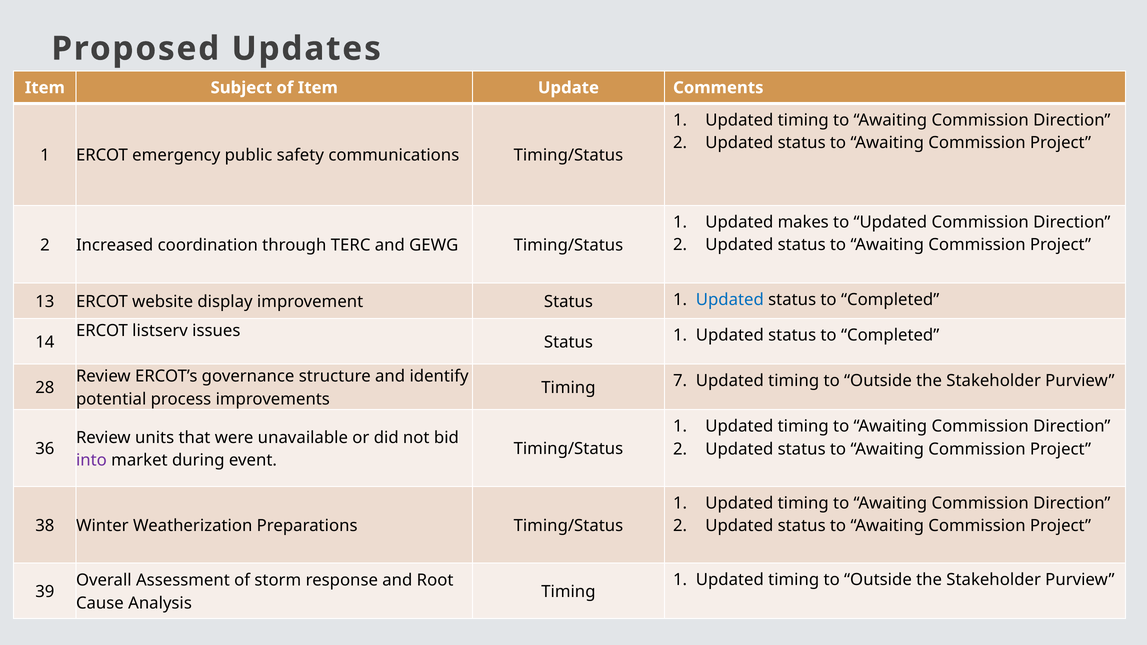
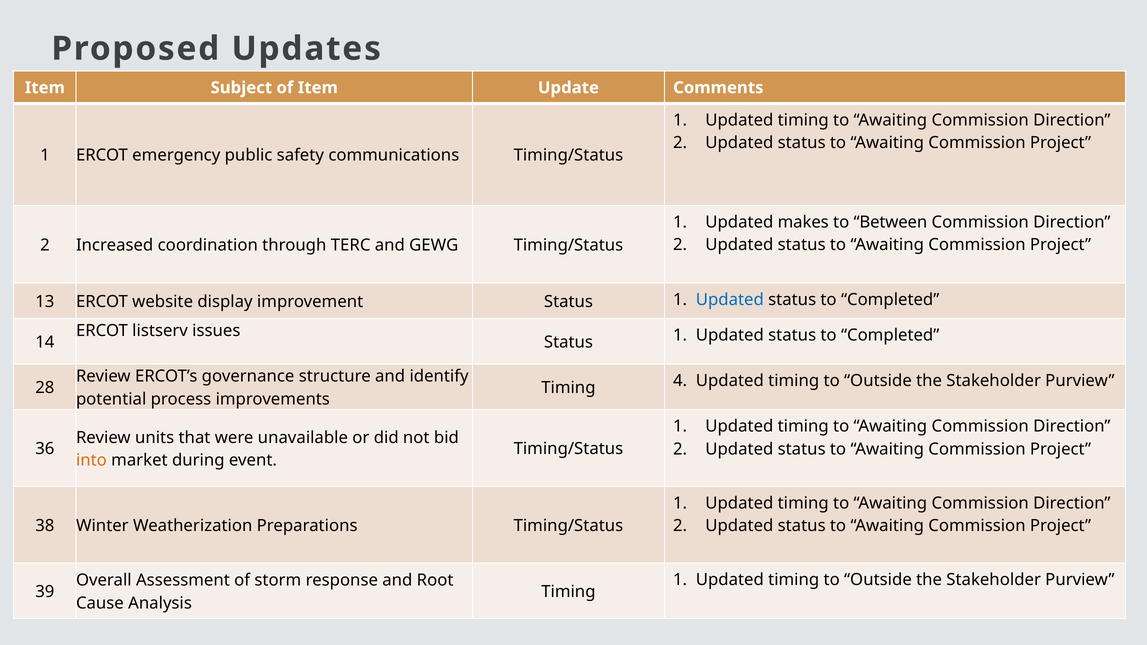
to Updated: Updated -> Between
7: 7 -> 4
into colour: purple -> orange
